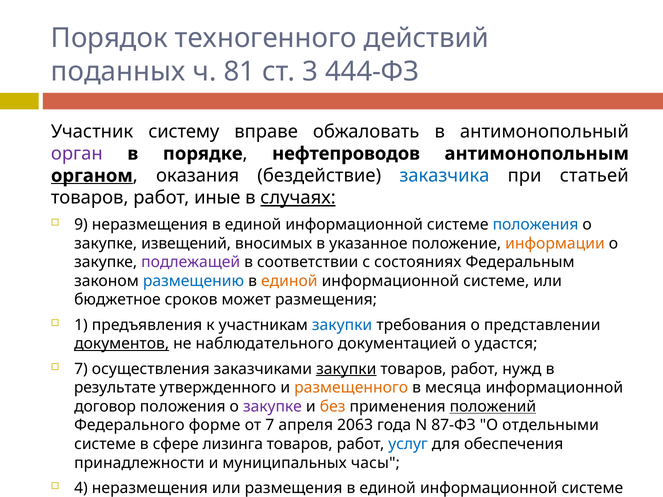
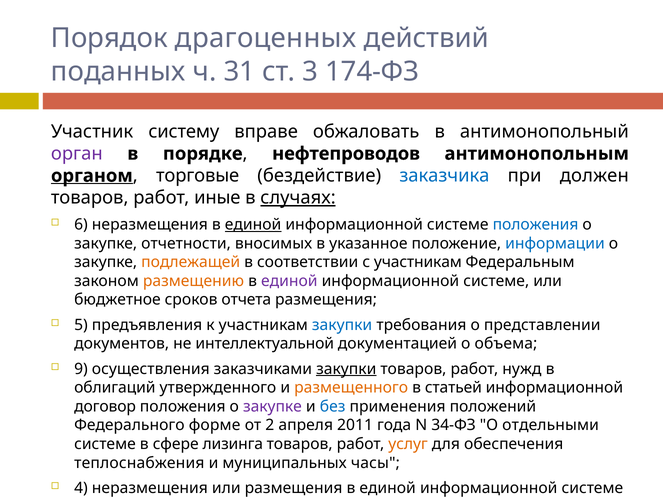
техногенного: техногенного -> драгоценных
81: 81 -> 31
444-ФЗ: 444-ФЗ -> 174-ФЗ
оказания: оказания -> торговые
статьей: статьей -> должен
9: 9 -> 6
единой at (253, 225) underline: none -> present
извещений: извещений -> отчетности
информации at (555, 243) colour: orange -> blue
подлежащей colour: purple -> orange
с состояниях: состояниях -> участникам
размещению colour: blue -> orange
единой at (289, 281) colour: orange -> purple
может: может -> отчета
1: 1 -> 5
документов underline: present -> none
наблюдательного: наблюдательного -> интеллектуальной
удастся: удастся -> объема
7 at (81, 369): 7 -> 9
результате: результате -> облигаций
месяца: месяца -> статьей
без colour: orange -> blue
положений underline: present -> none
от 7: 7 -> 2
2063: 2063 -> 2011
87-ФЗ: 87-ФЗ -> 34-ФЗ
услуг colour: blue -> orange
принадлежности: принадлежности -> теплоснабжения
